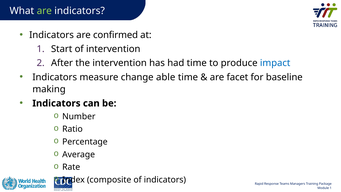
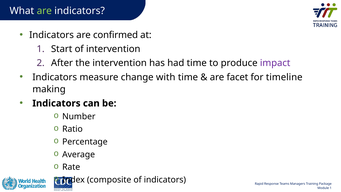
impact colour: blue -> purple
able: able -> with
baseline: baseline -> timeline
